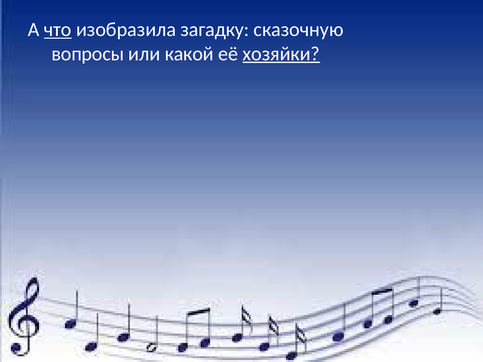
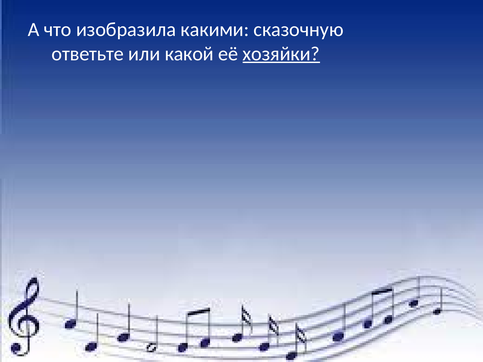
что underline: present -> none
загадку: загадку -> какими
вопросы: вопросы -> ответьте
